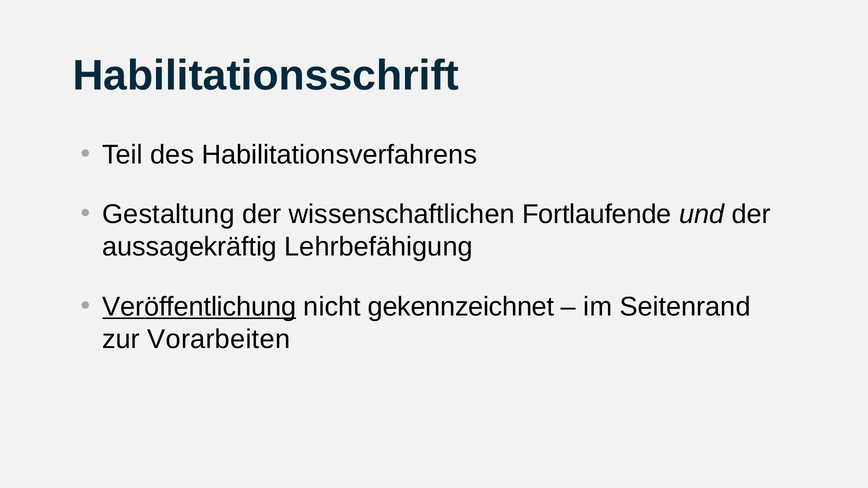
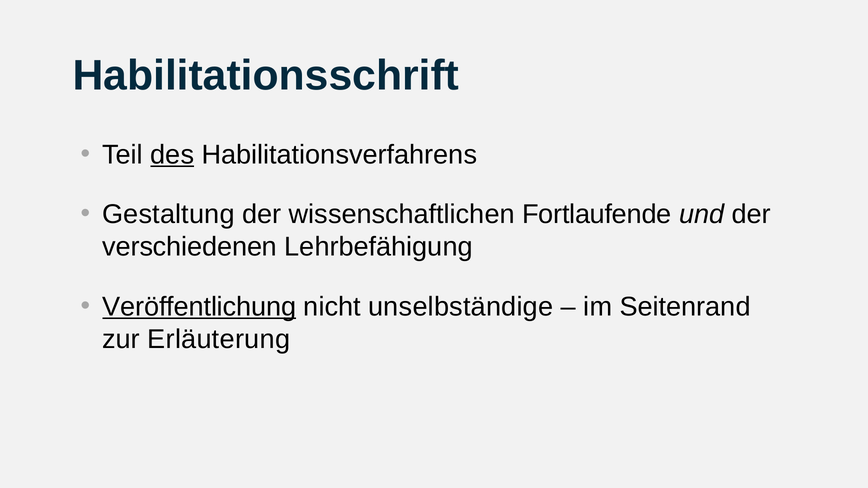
des underline: none -> present
aussagekräftig: aussagekräftig -> verschiedenen
gekennzeichnet: gekennzeichnet -> unselbständige
Vorarbeiten: Vorarbeiten -> Erläuterung
